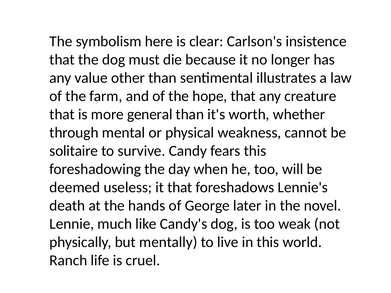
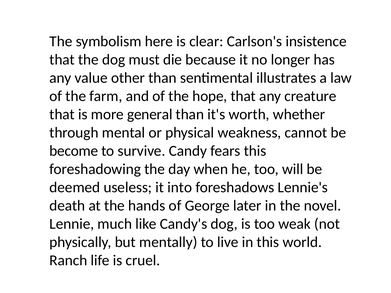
solitaire: solitaire -> become
it that: that -> into
